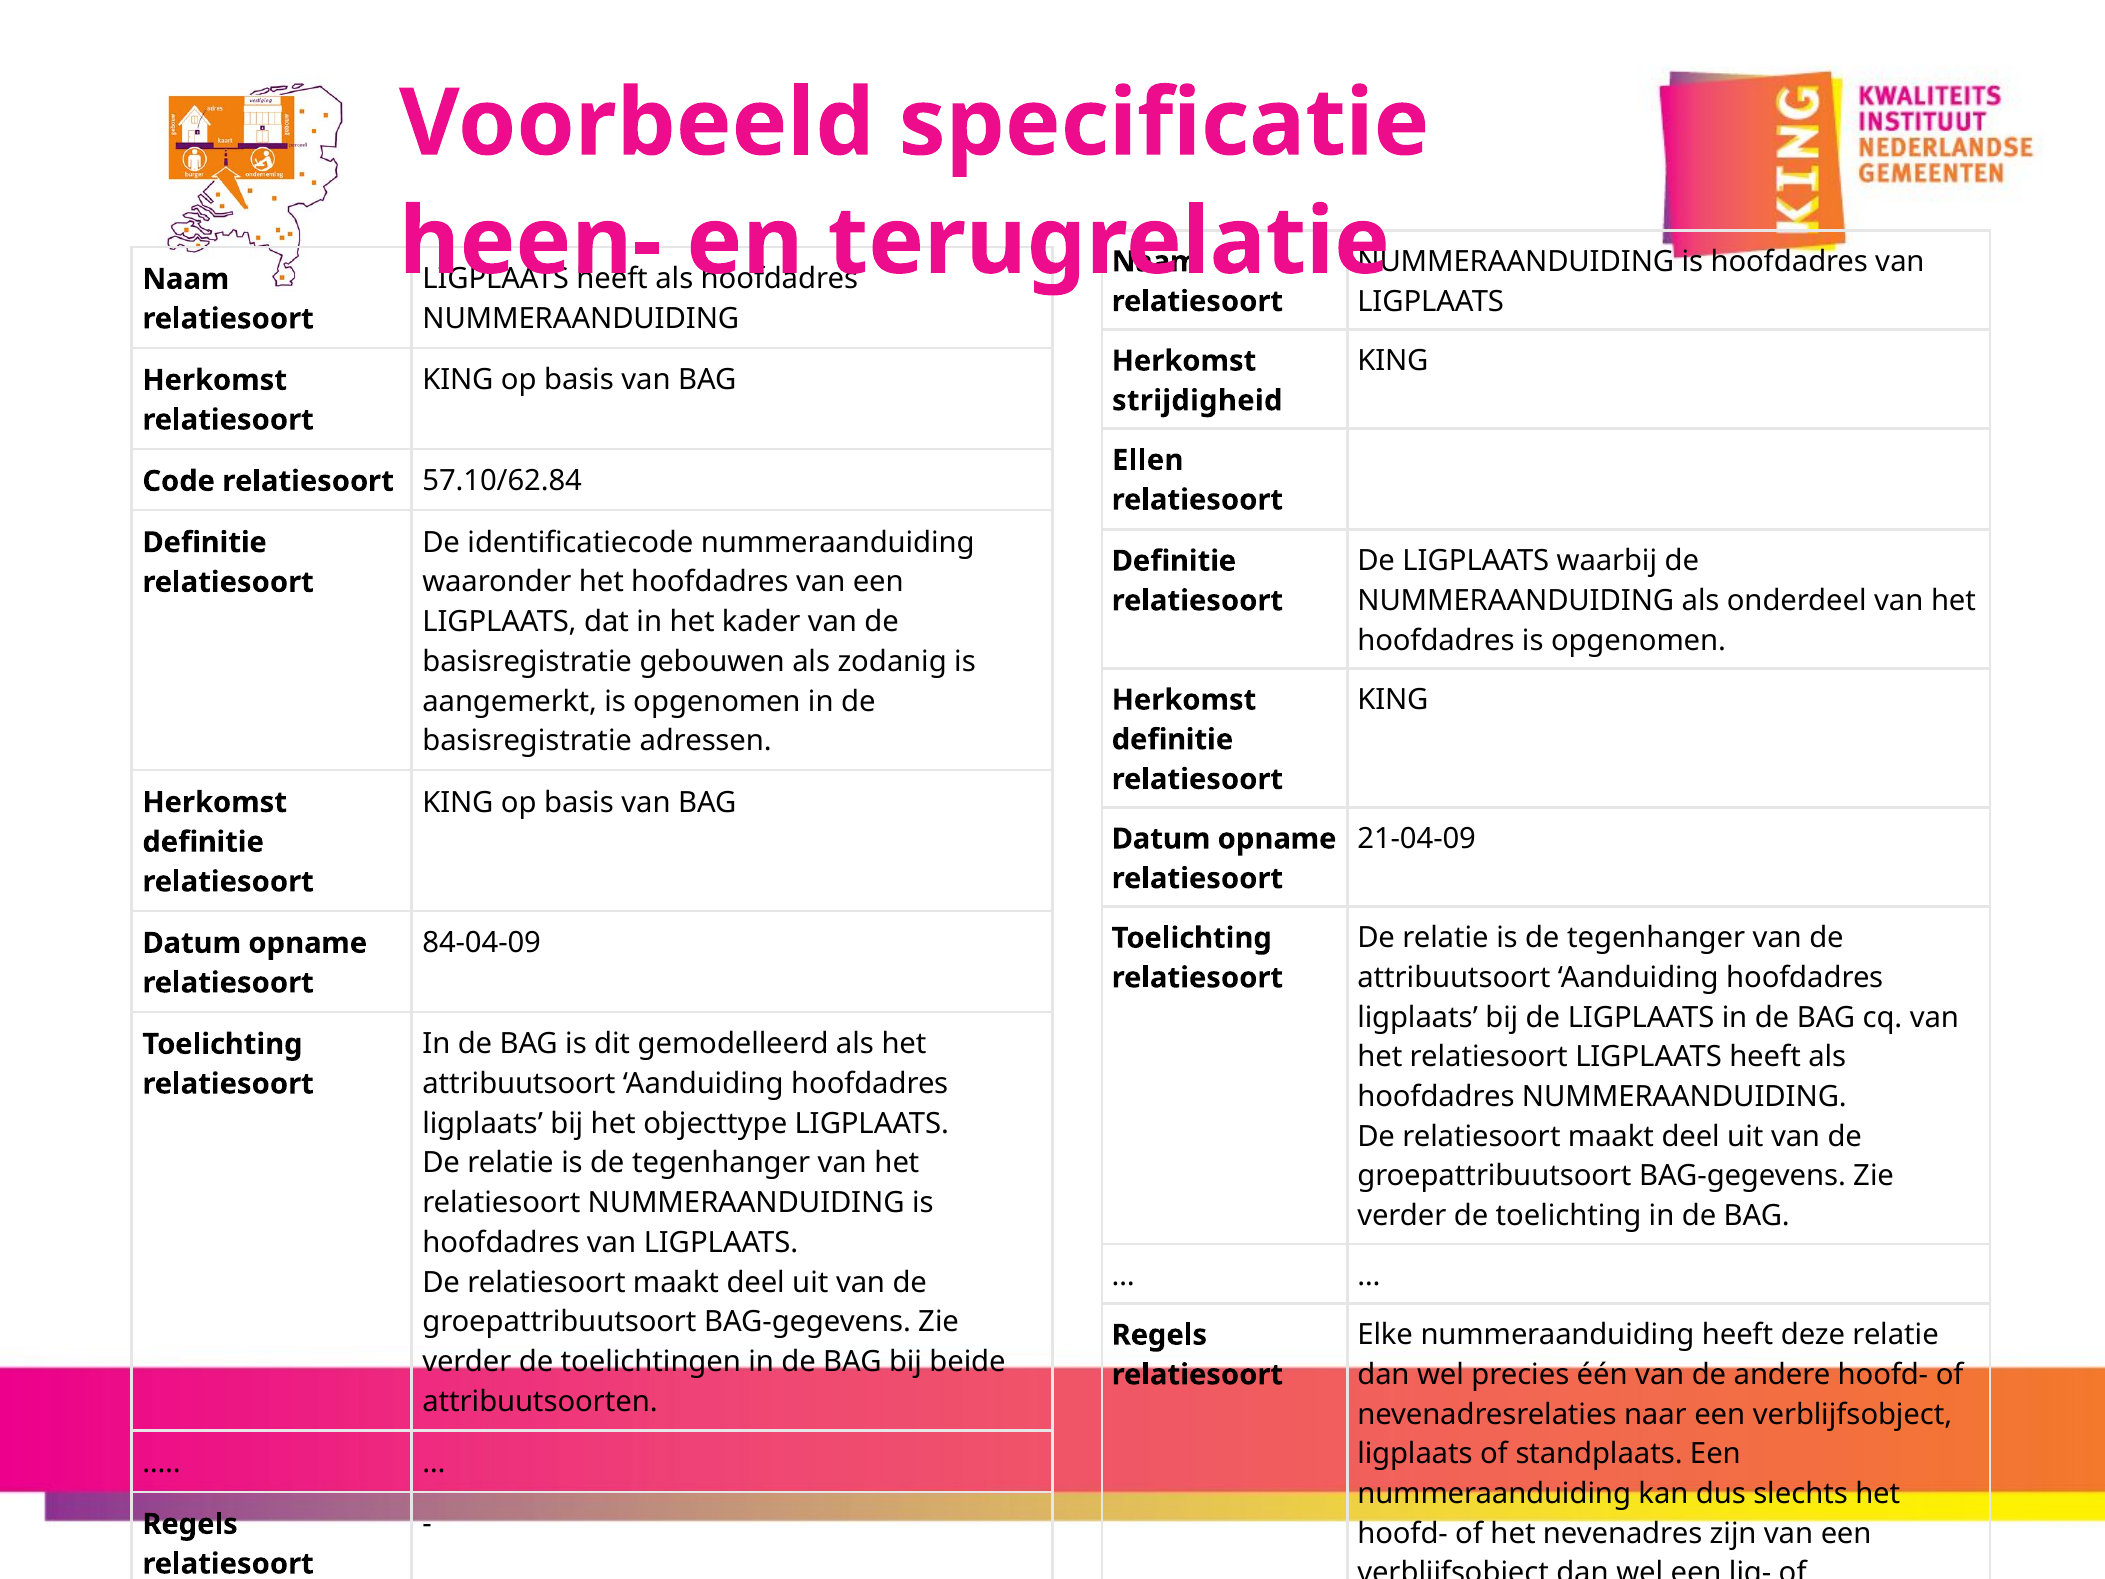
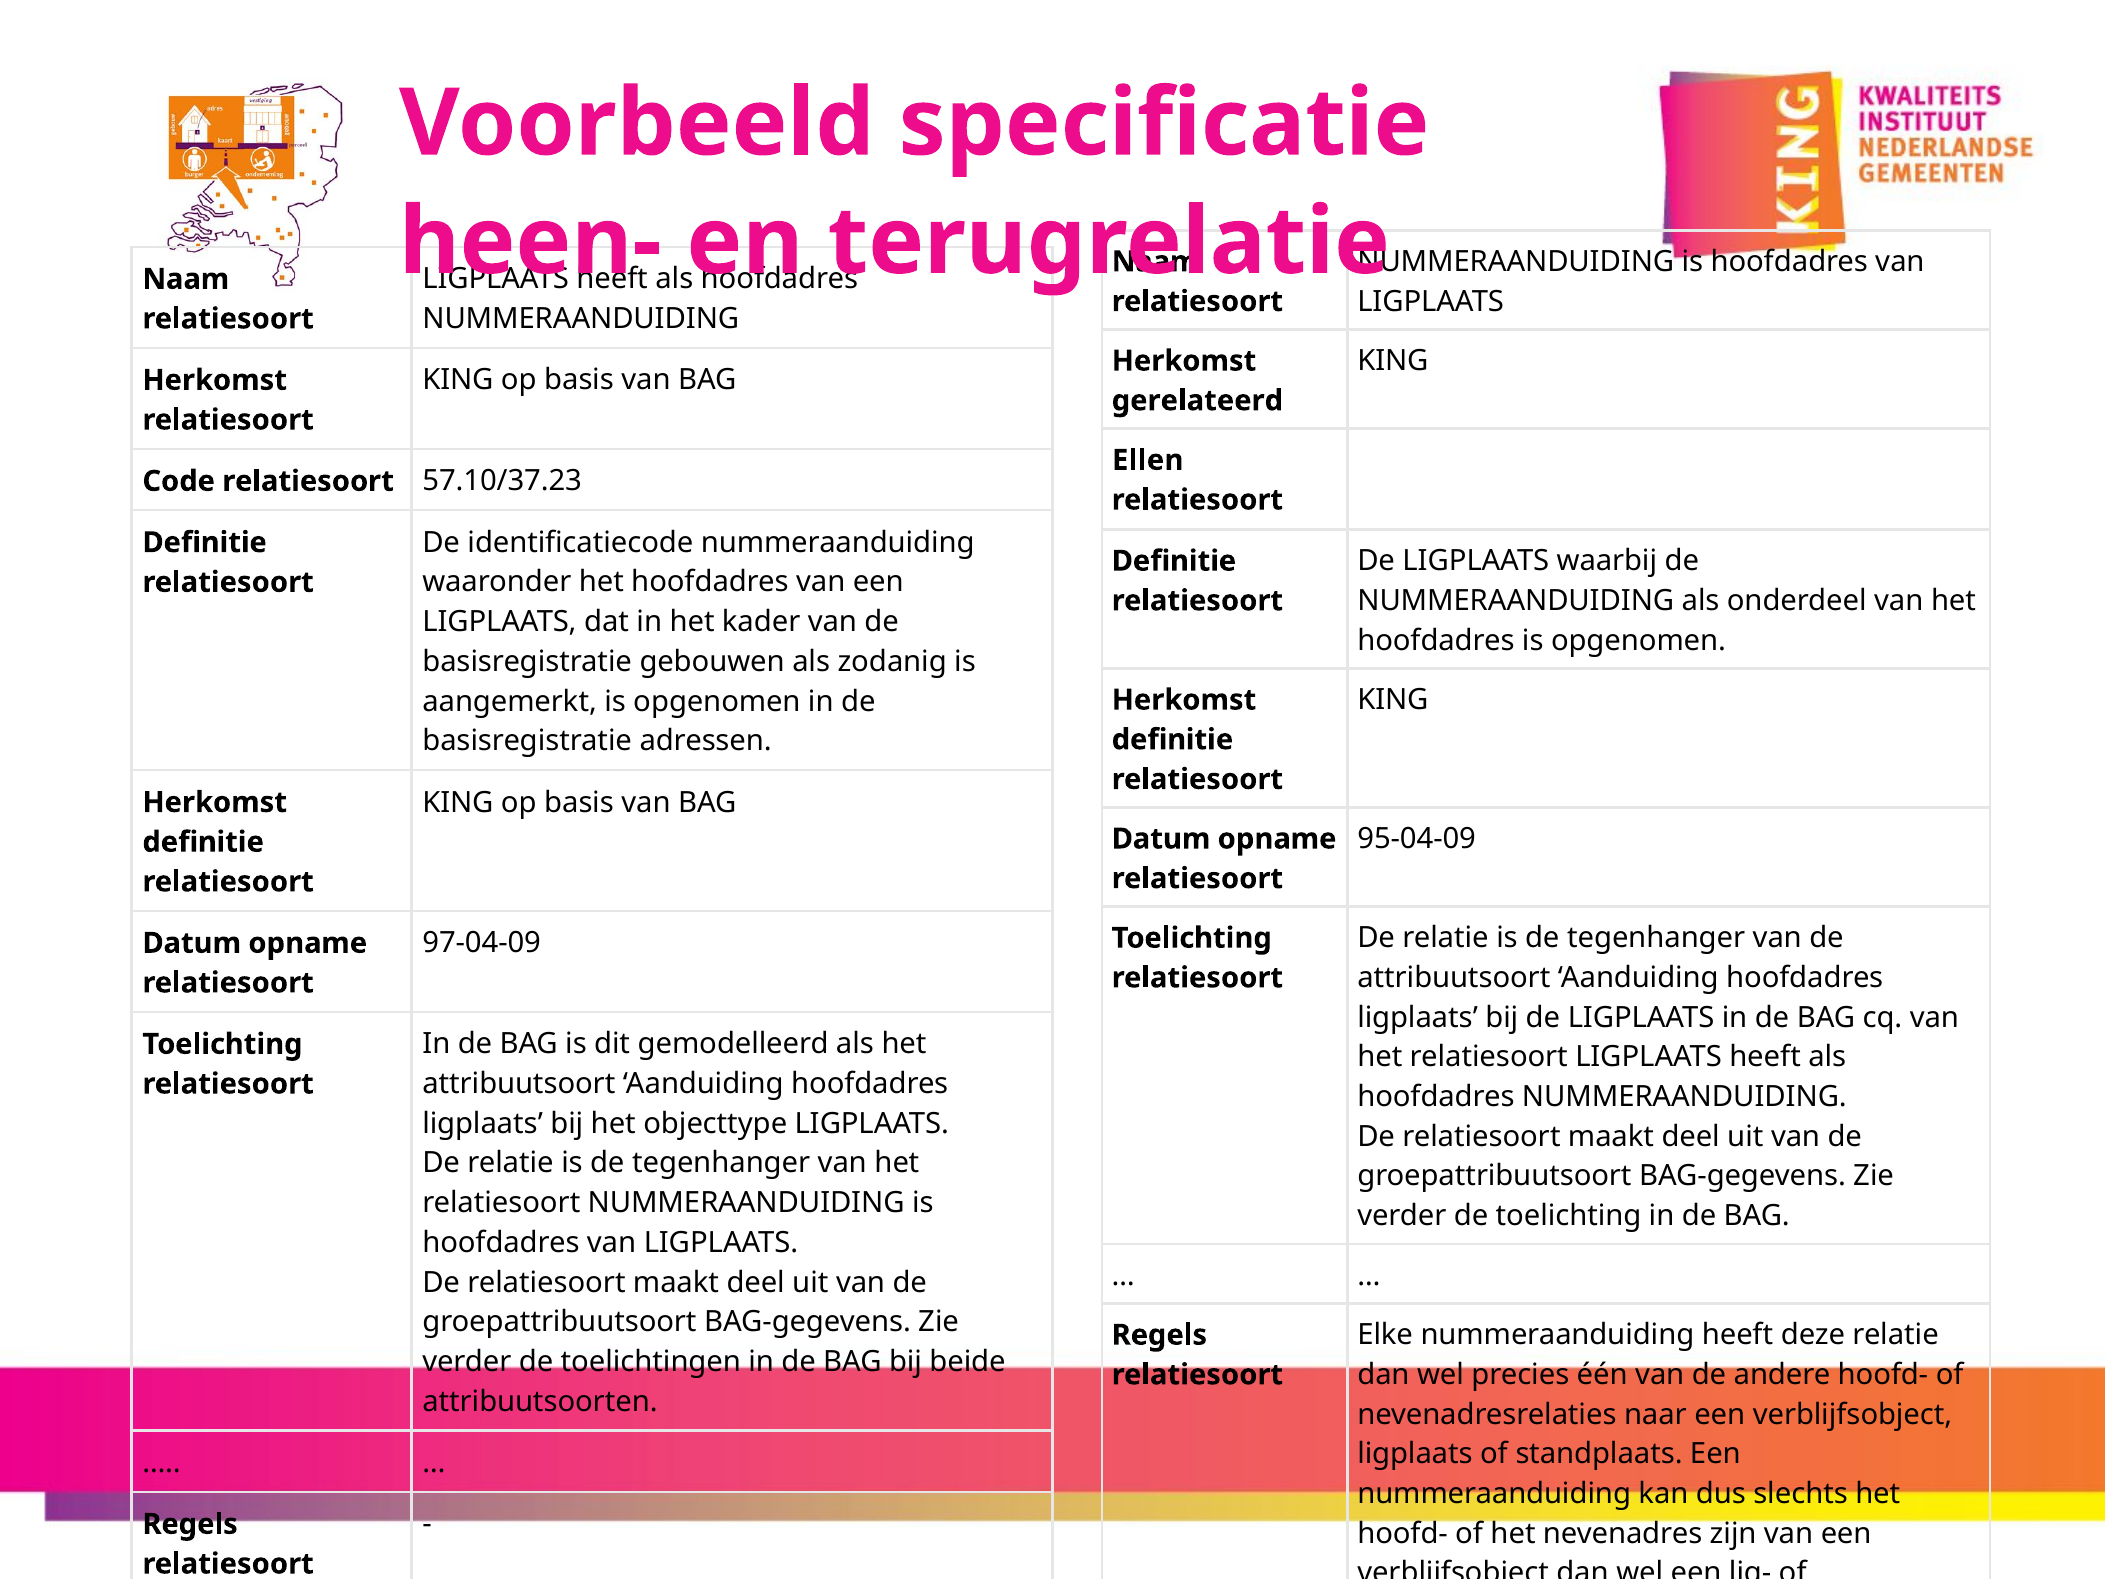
strijdigheid: strijdigheid -> gerelateerd
57.10/62.84: 57.10/62.84 -> 57.10/37.23
21-04-09: 21-04-09 -> 95-04-09
84-04-09: 84-04-09 -> 97-04-09
